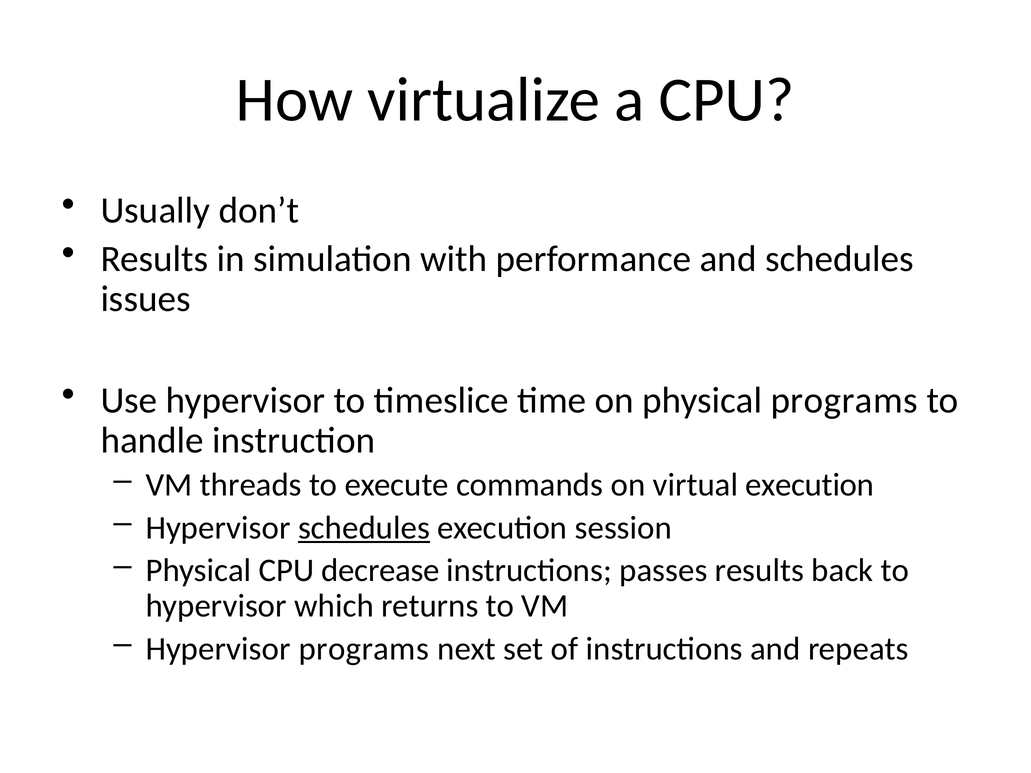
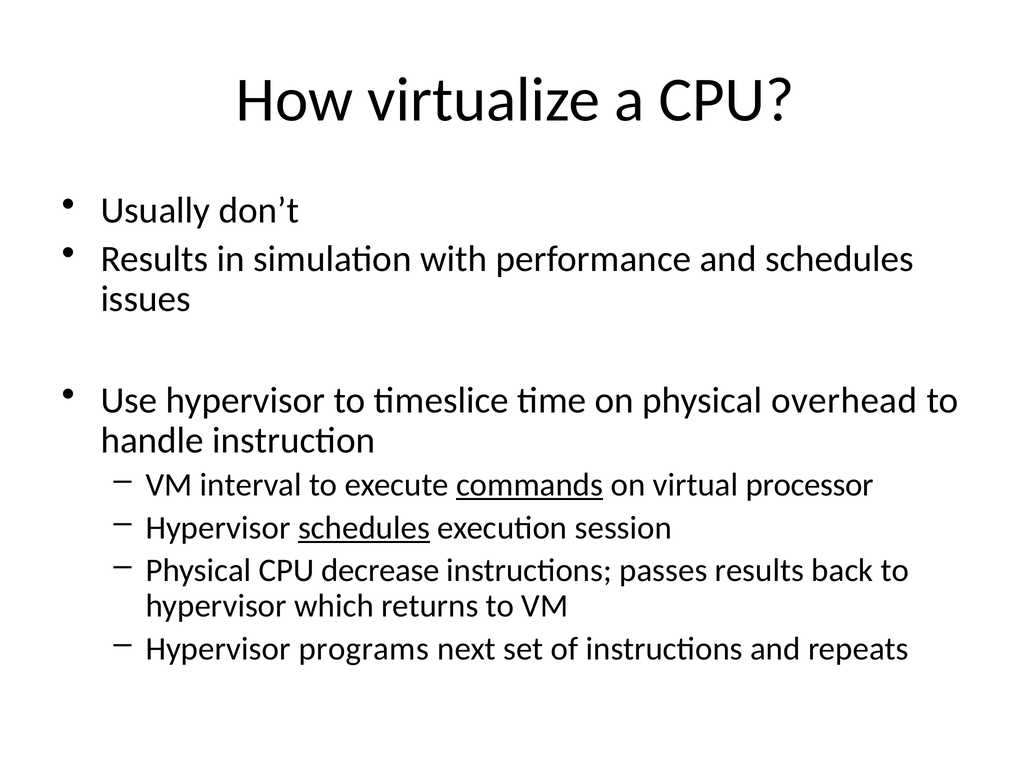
physical programs: programs -> overhead
threads: threads -> interval
commands underline: none -> present
virtual execution: execution -> processor
